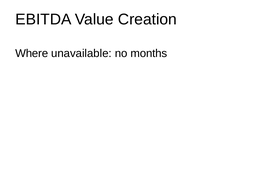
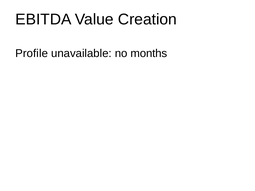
Where: Where -> Profile
